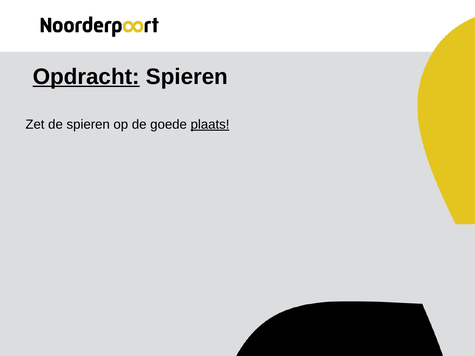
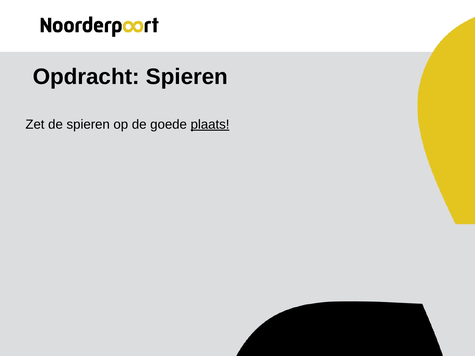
Opdracht underline: present -> none
